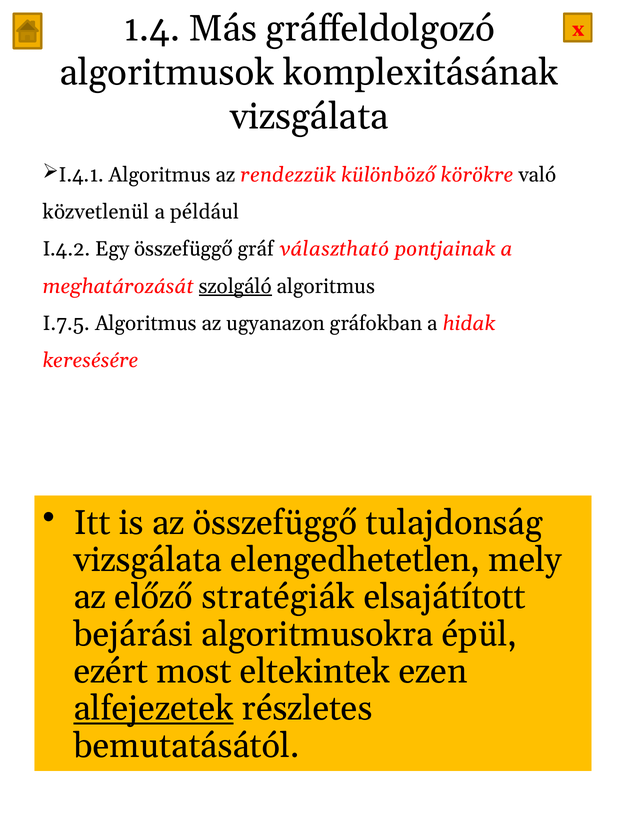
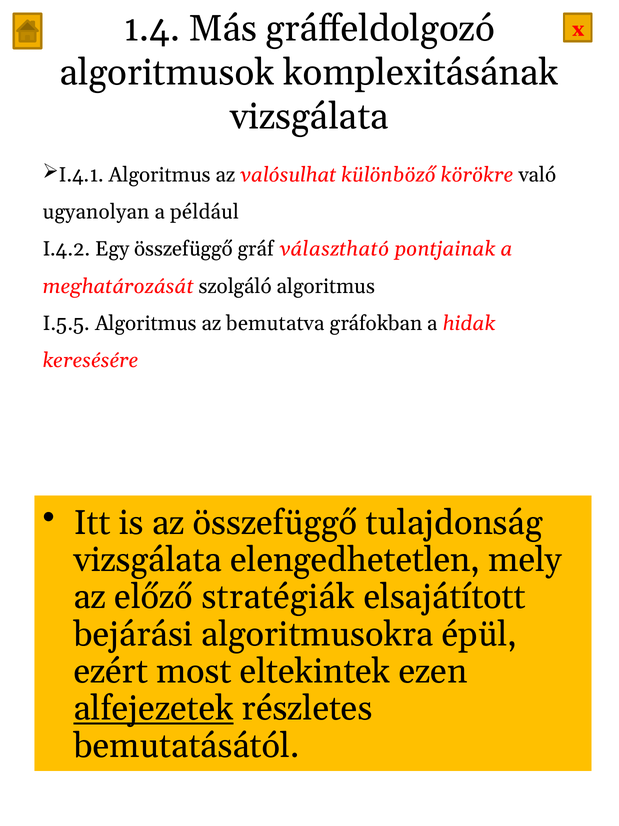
rendezzük: rendezzük -> valósulhat
közvetlenül: közvetlenül -> ugyanolyan
szolgáló underline: present -> none
I.7.5: I.7.5 -> I.5.5
ugyanazon: ugyanazon -> bemutatva
